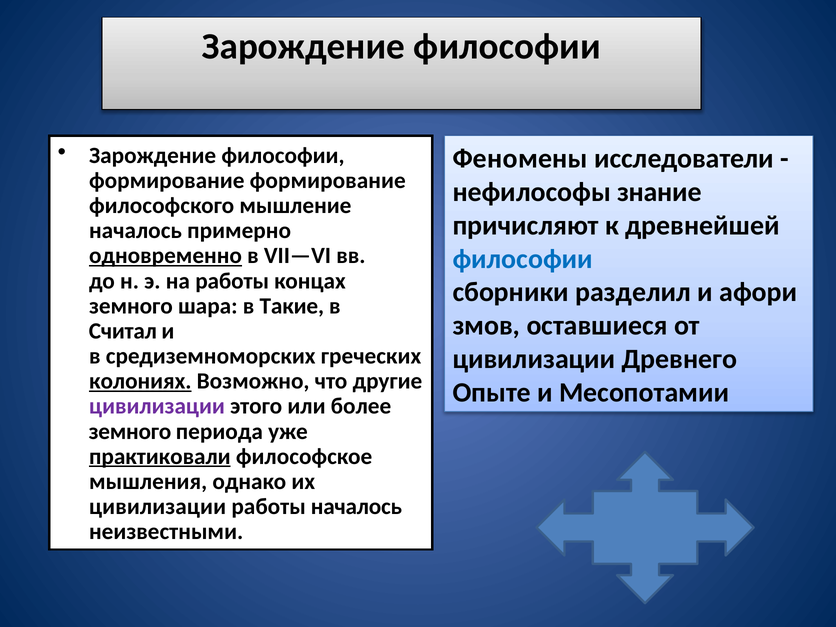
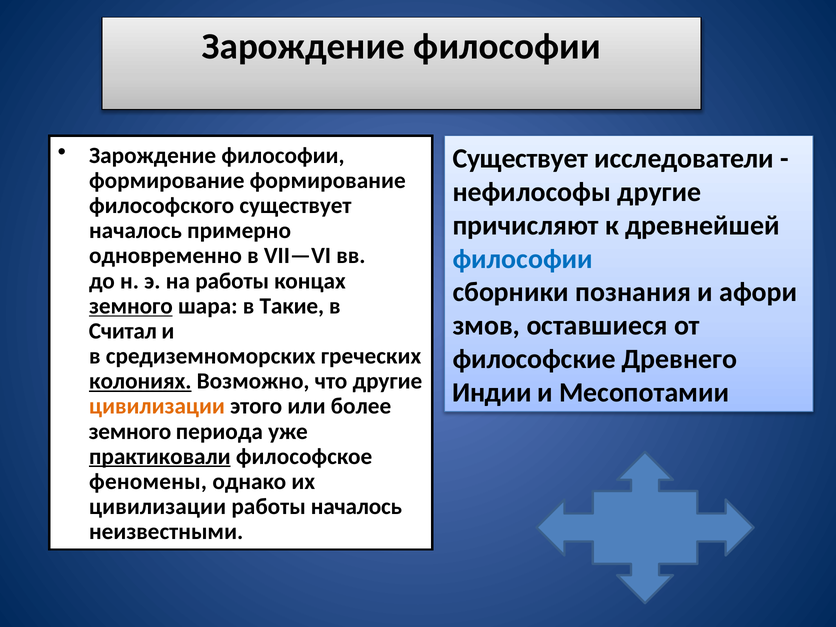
Феномены at (520, 158): Феномены -> Существует
нефилософы знание: знание -> другие
философского мышление: мышление -> существует
одновременно underline: present -> none
разделил: разделил -> познания
земного at (131, 306) underline: none -> present
цивилизации at (534, 359): цивилизации -> философские
Опыте: Опыте -> Индии
цивилизации at (157, 406) colour: purple -> orange
мышления: мышления -> феномены
